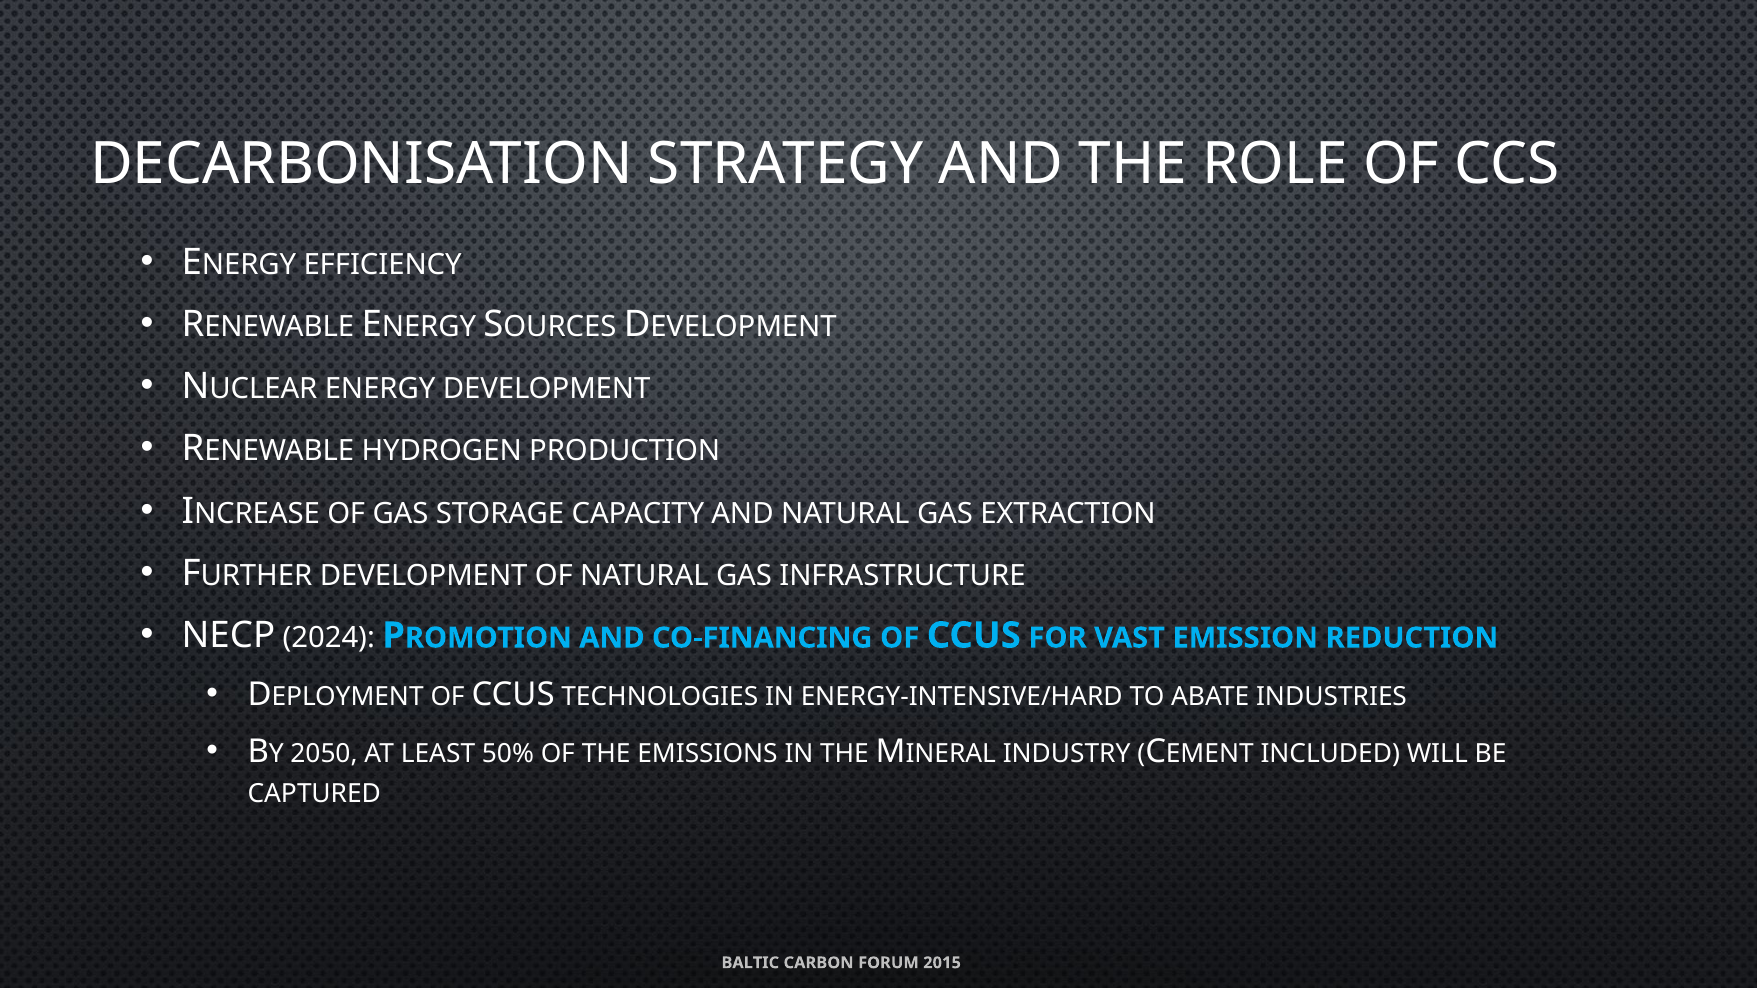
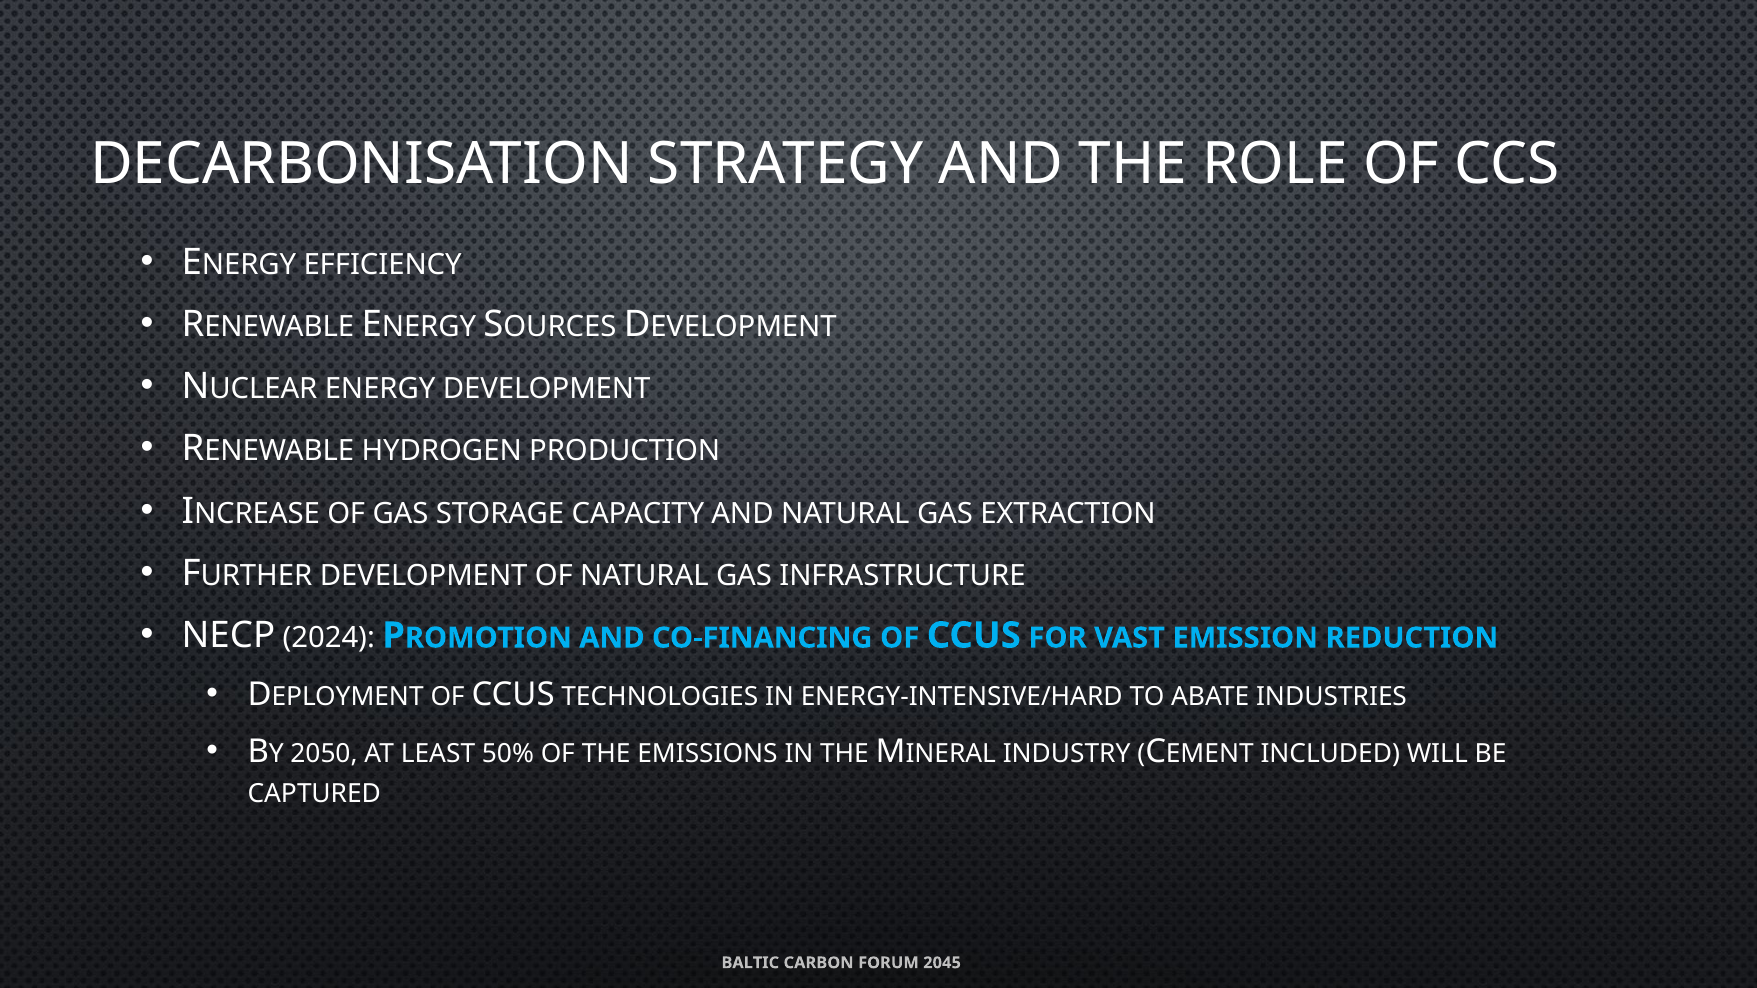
2015: 2015 -> 2045
